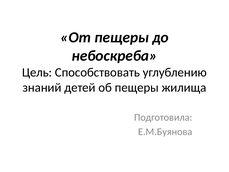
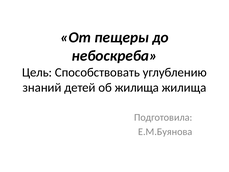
об пещеры: пещеры -> жилища
